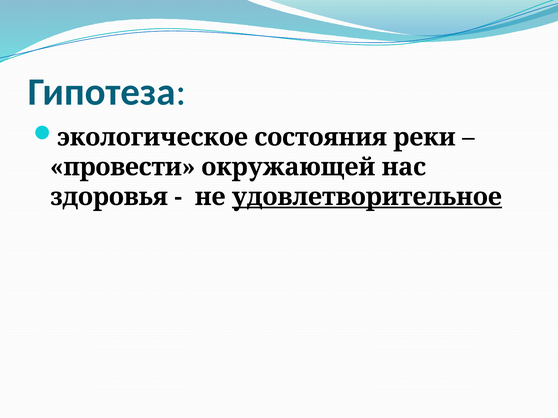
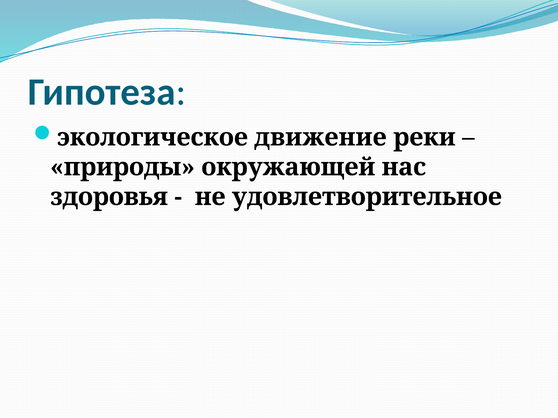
состояния: состояния -> движение
провести: провести -> природы
удовлетворительное underline: present -> none
